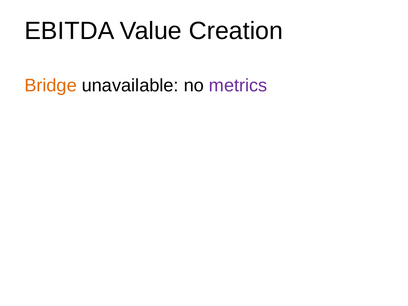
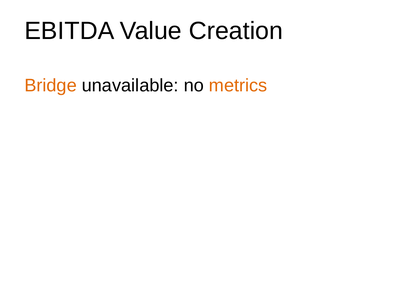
metrics colour: purple -> orange
